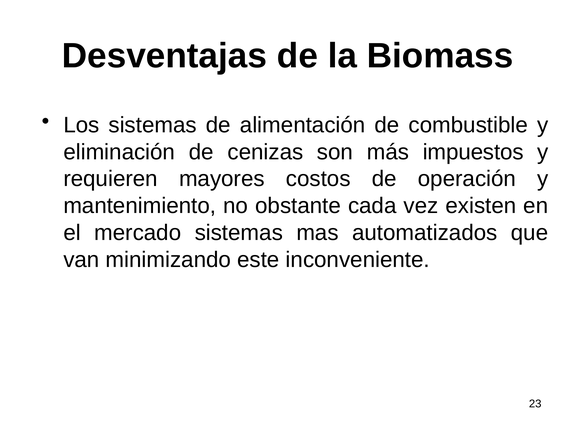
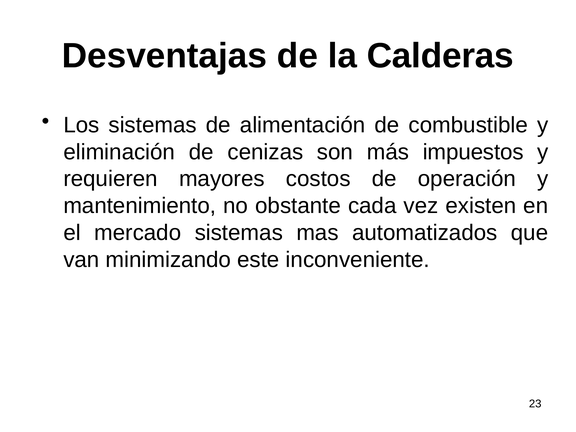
Biomass: Biomass -> Calderas
